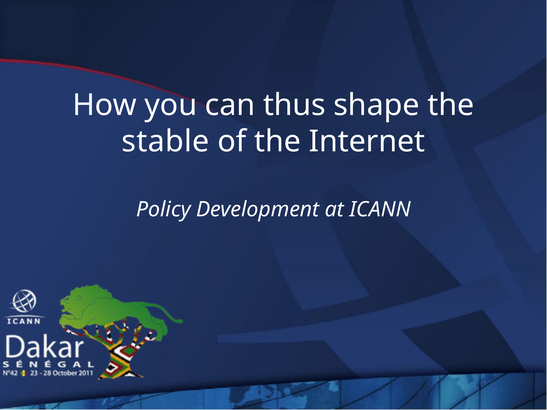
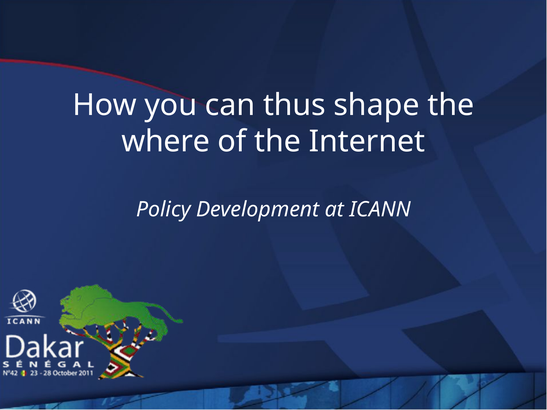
stable: stable -> where
